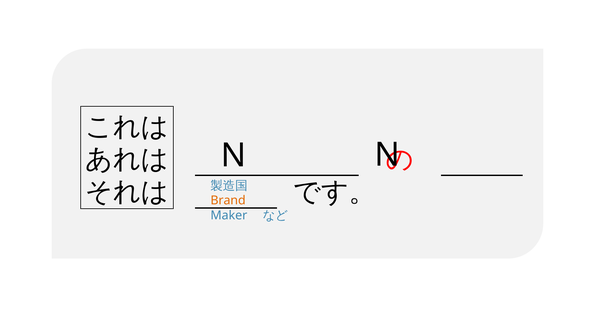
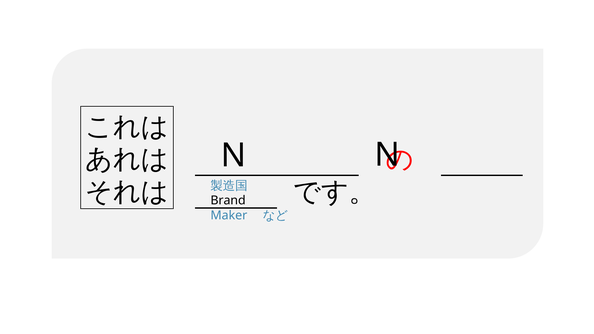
Brand colour: orange -> black
